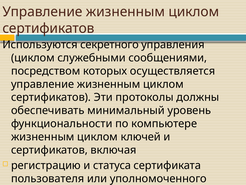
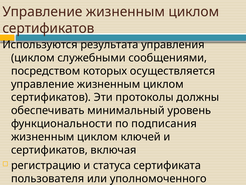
секретного: секретного -> результата
компьютере: компьютере -> подписания
